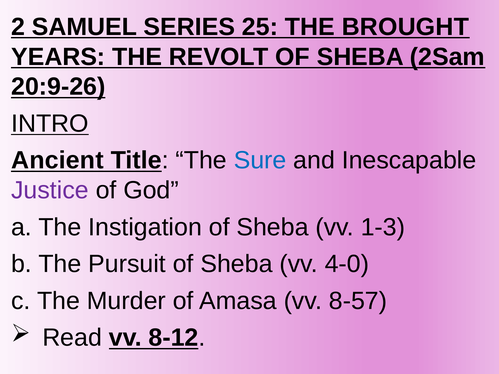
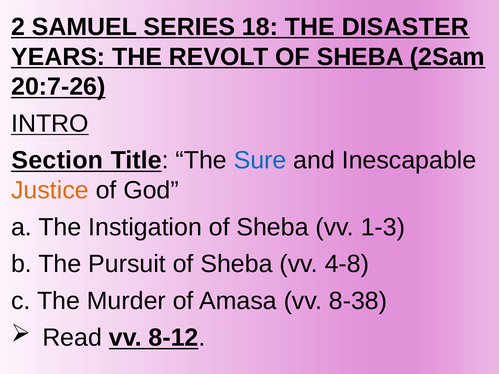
25: 25 -> 18
BROUGHT: BROUGHT -> DISASTER
20:9-26: 20:9-26 -> 20:7-26
Ancient: Ancient -> Section
Justice colour: purple -> orange
4-0: 4-0 -> 4-8
8-57: 8-57 -> 8-38
